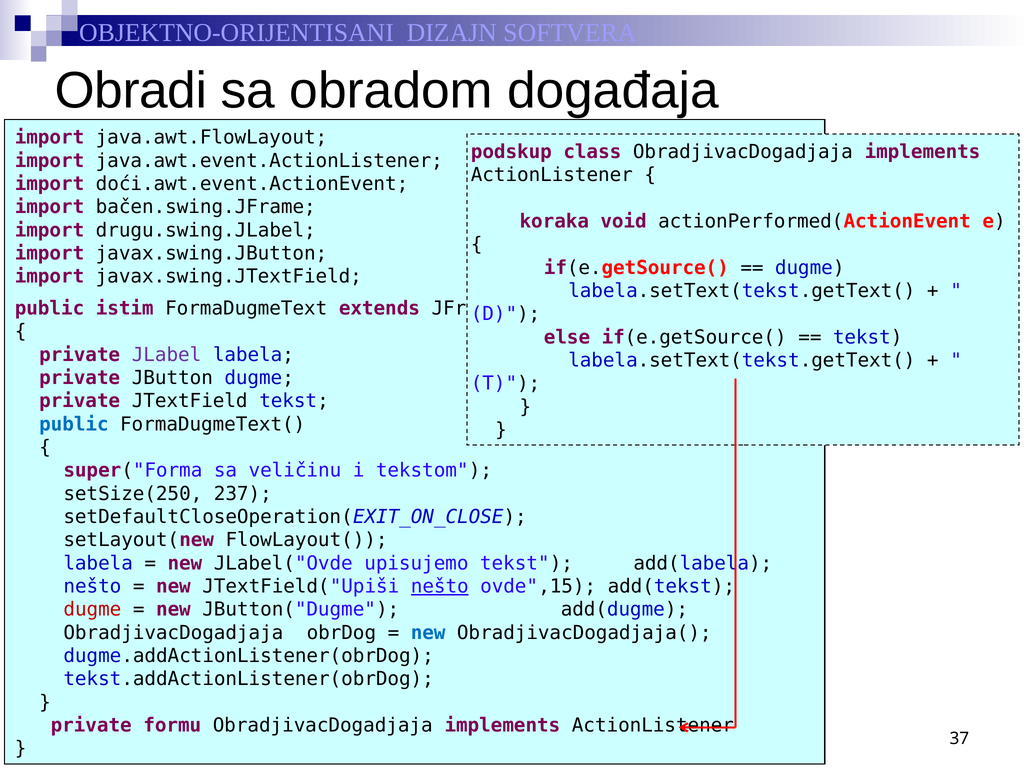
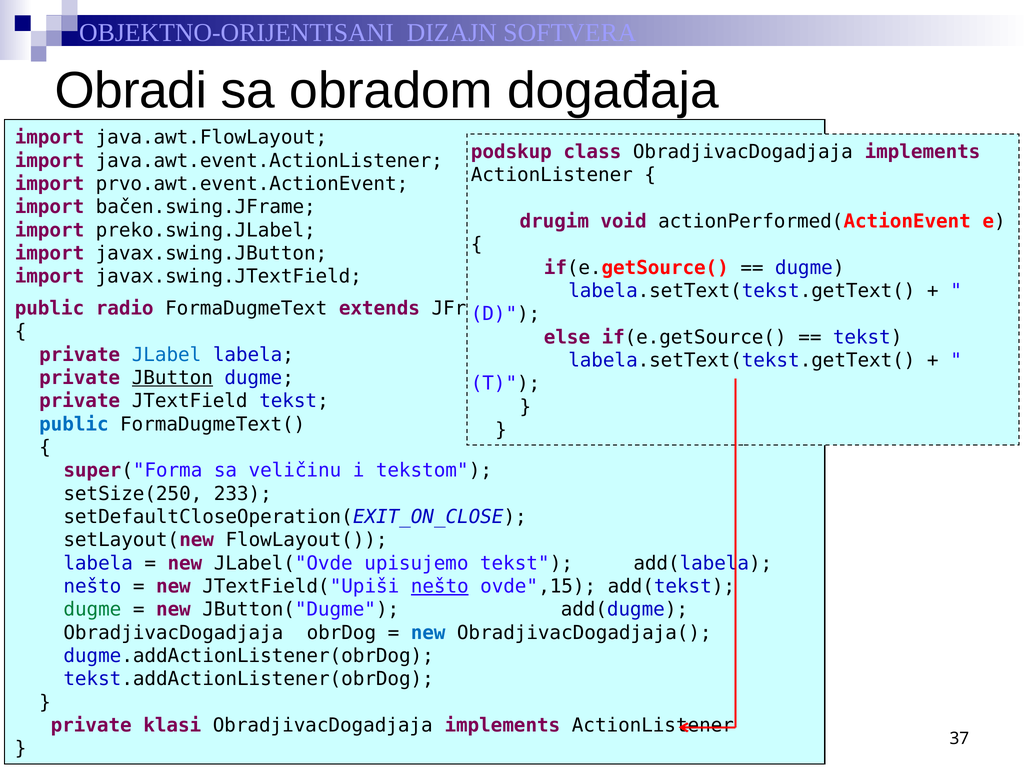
doći.awt.event.ActionEvent: doći.awt.event.ActionEvent -> prvo.awt.event.ActionEvent
koraka: koraka -> drugim
drugu.swing.JLabel: drugu.swing.JLabel -> preko.swing.JLabel
istim: istim -> radio
JLabel colour: purple -> blue
JButton underline: none -> present
237: 237 -> 233
dugme at (92, 610) colour: red -> green
formu: formu -> klasi
